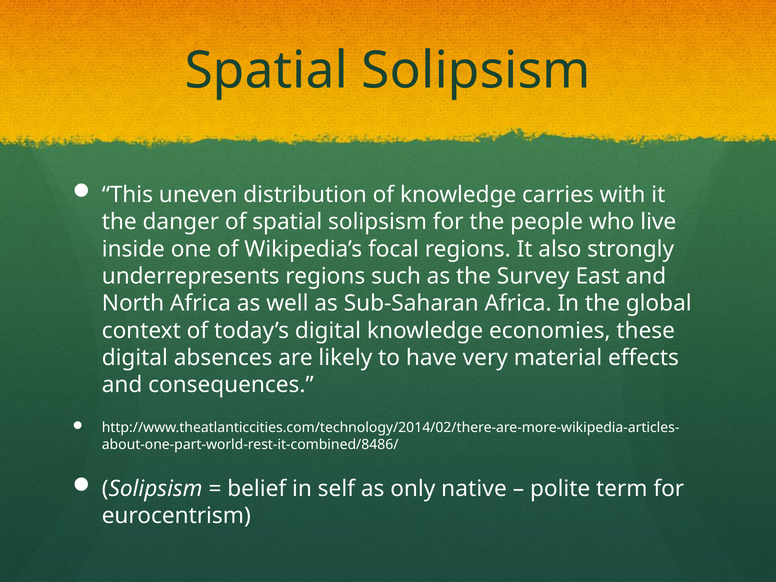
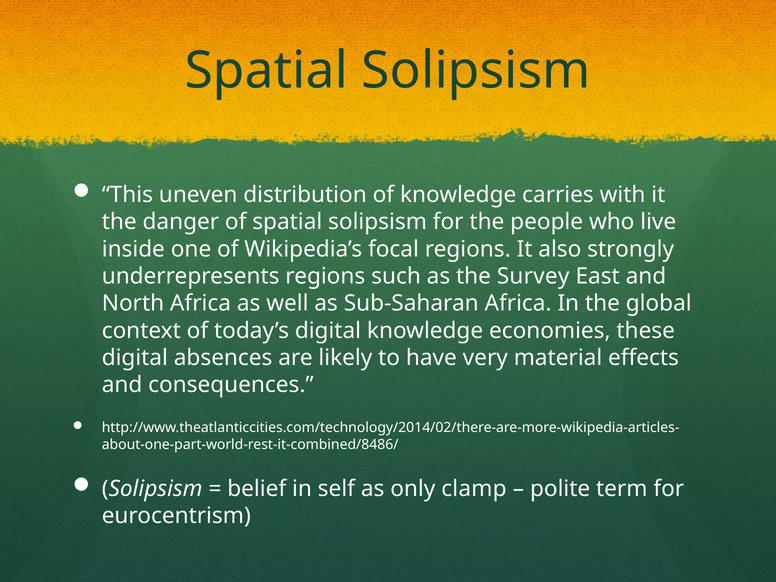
native: native -> clamp
